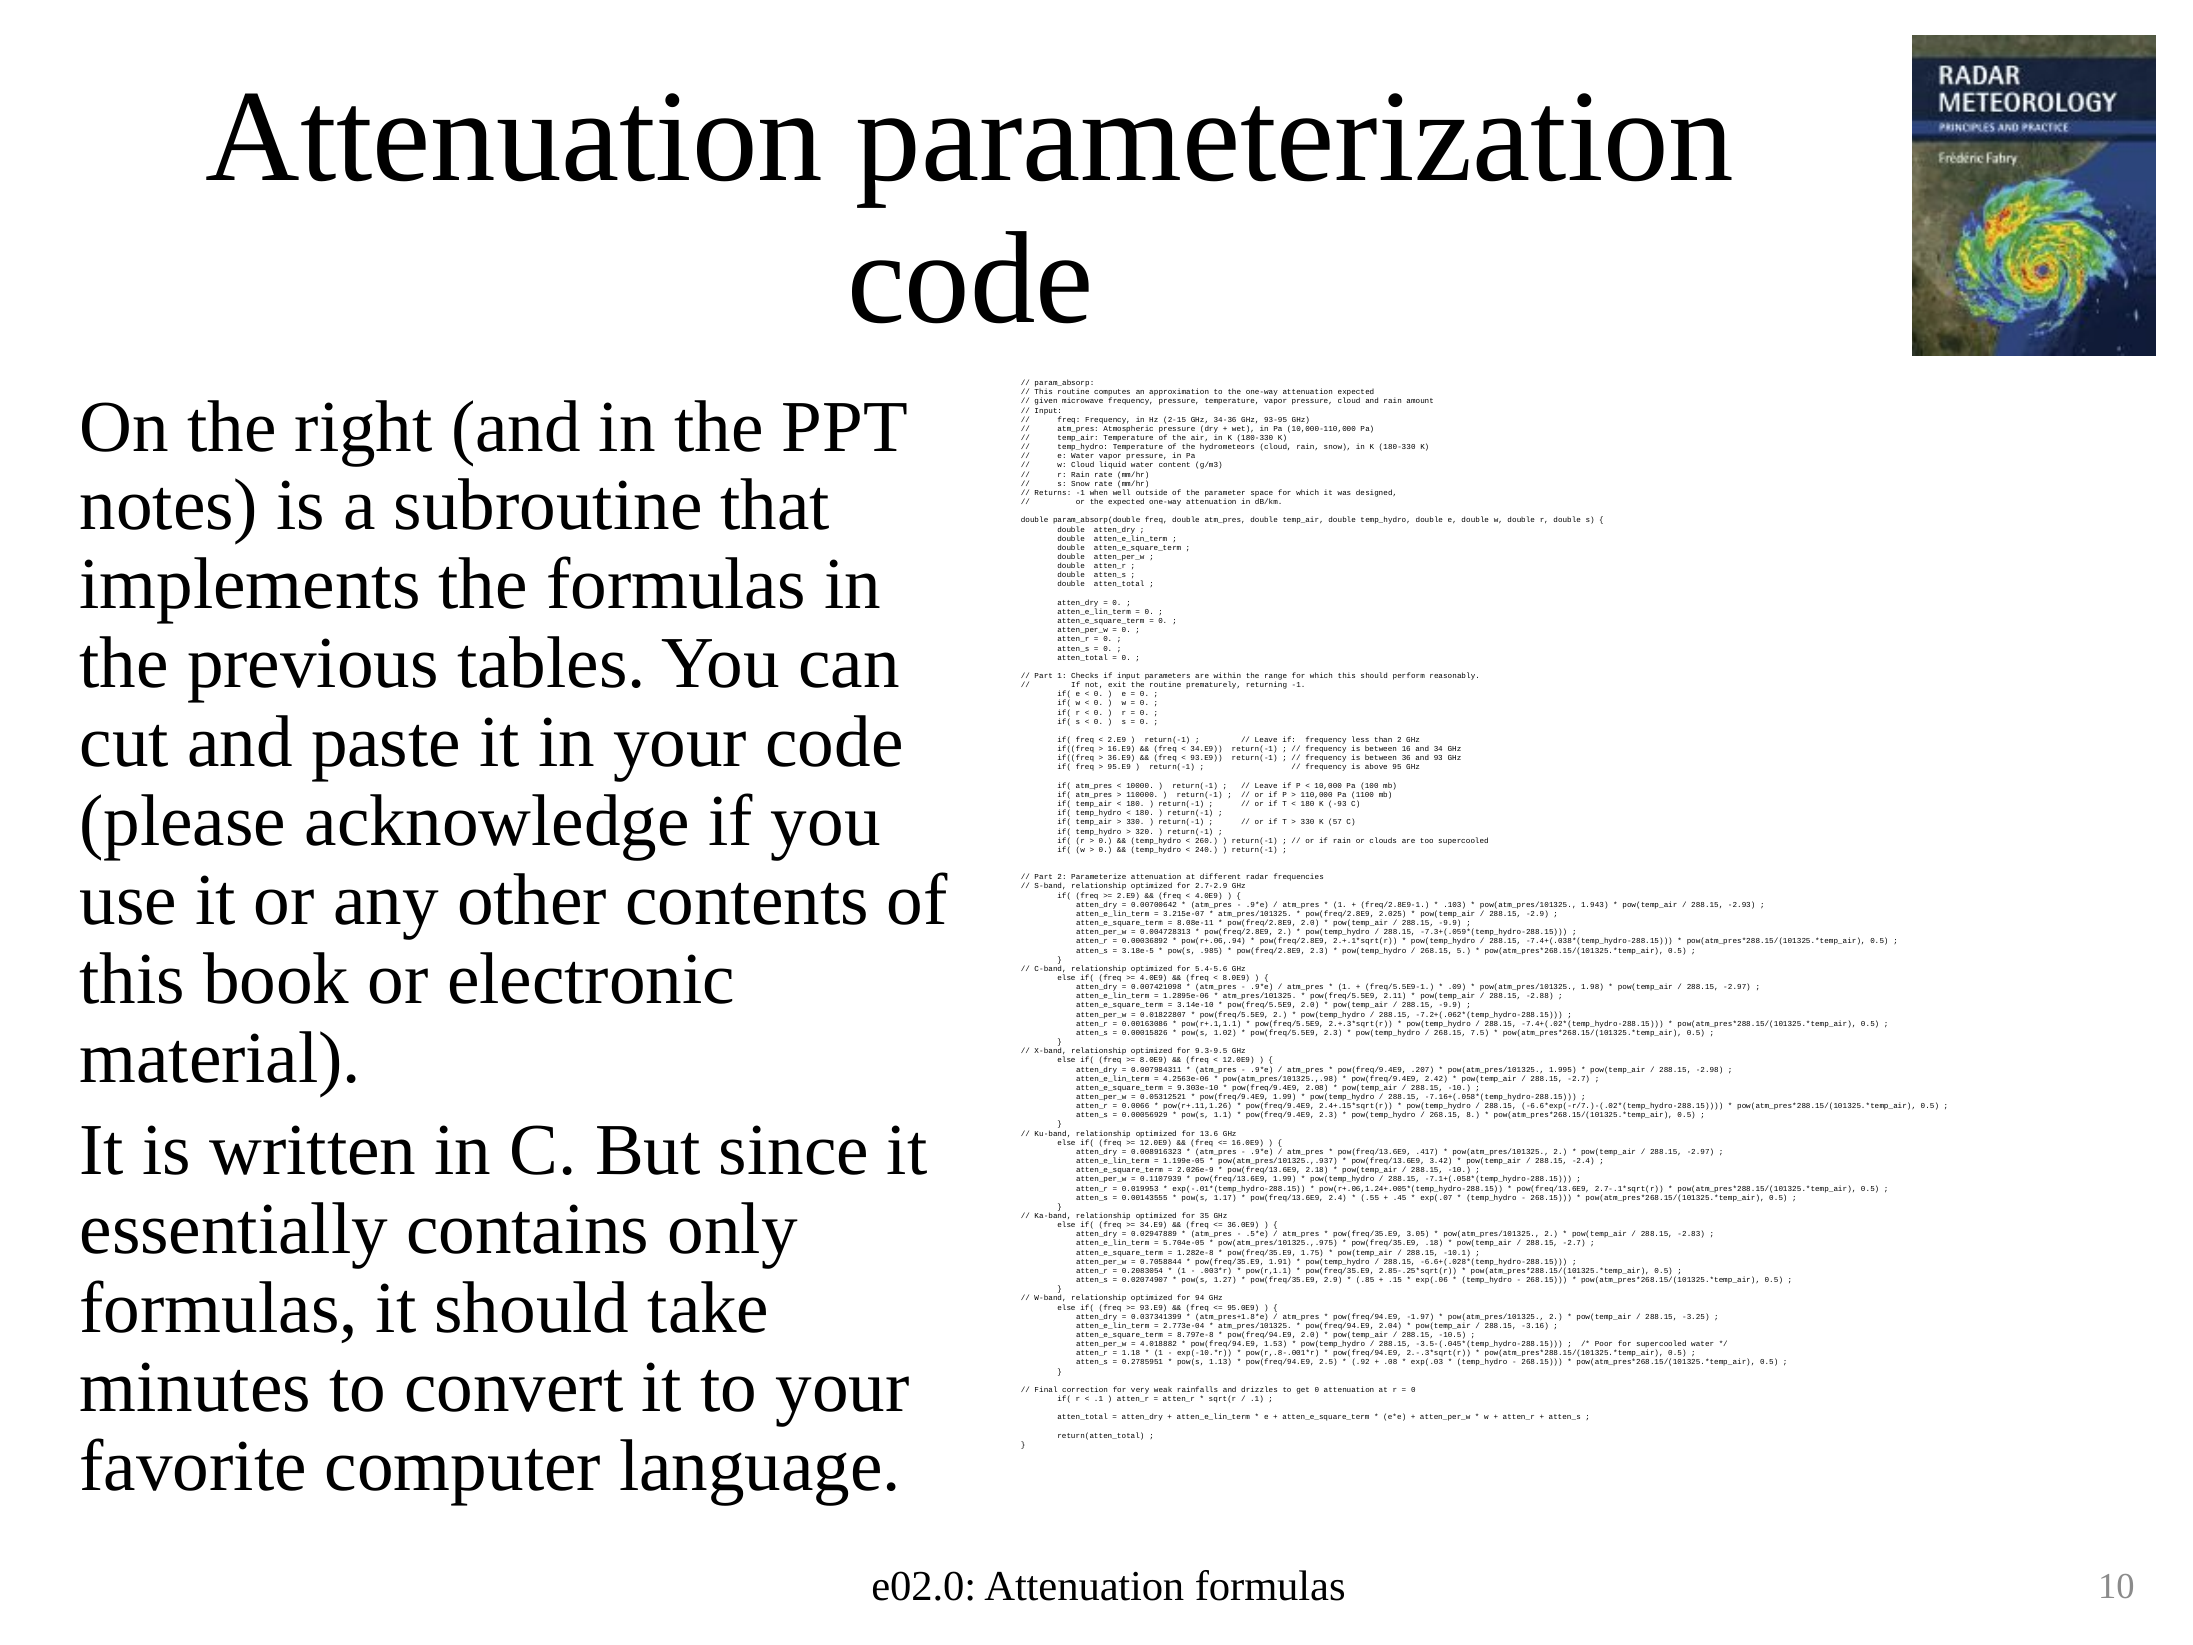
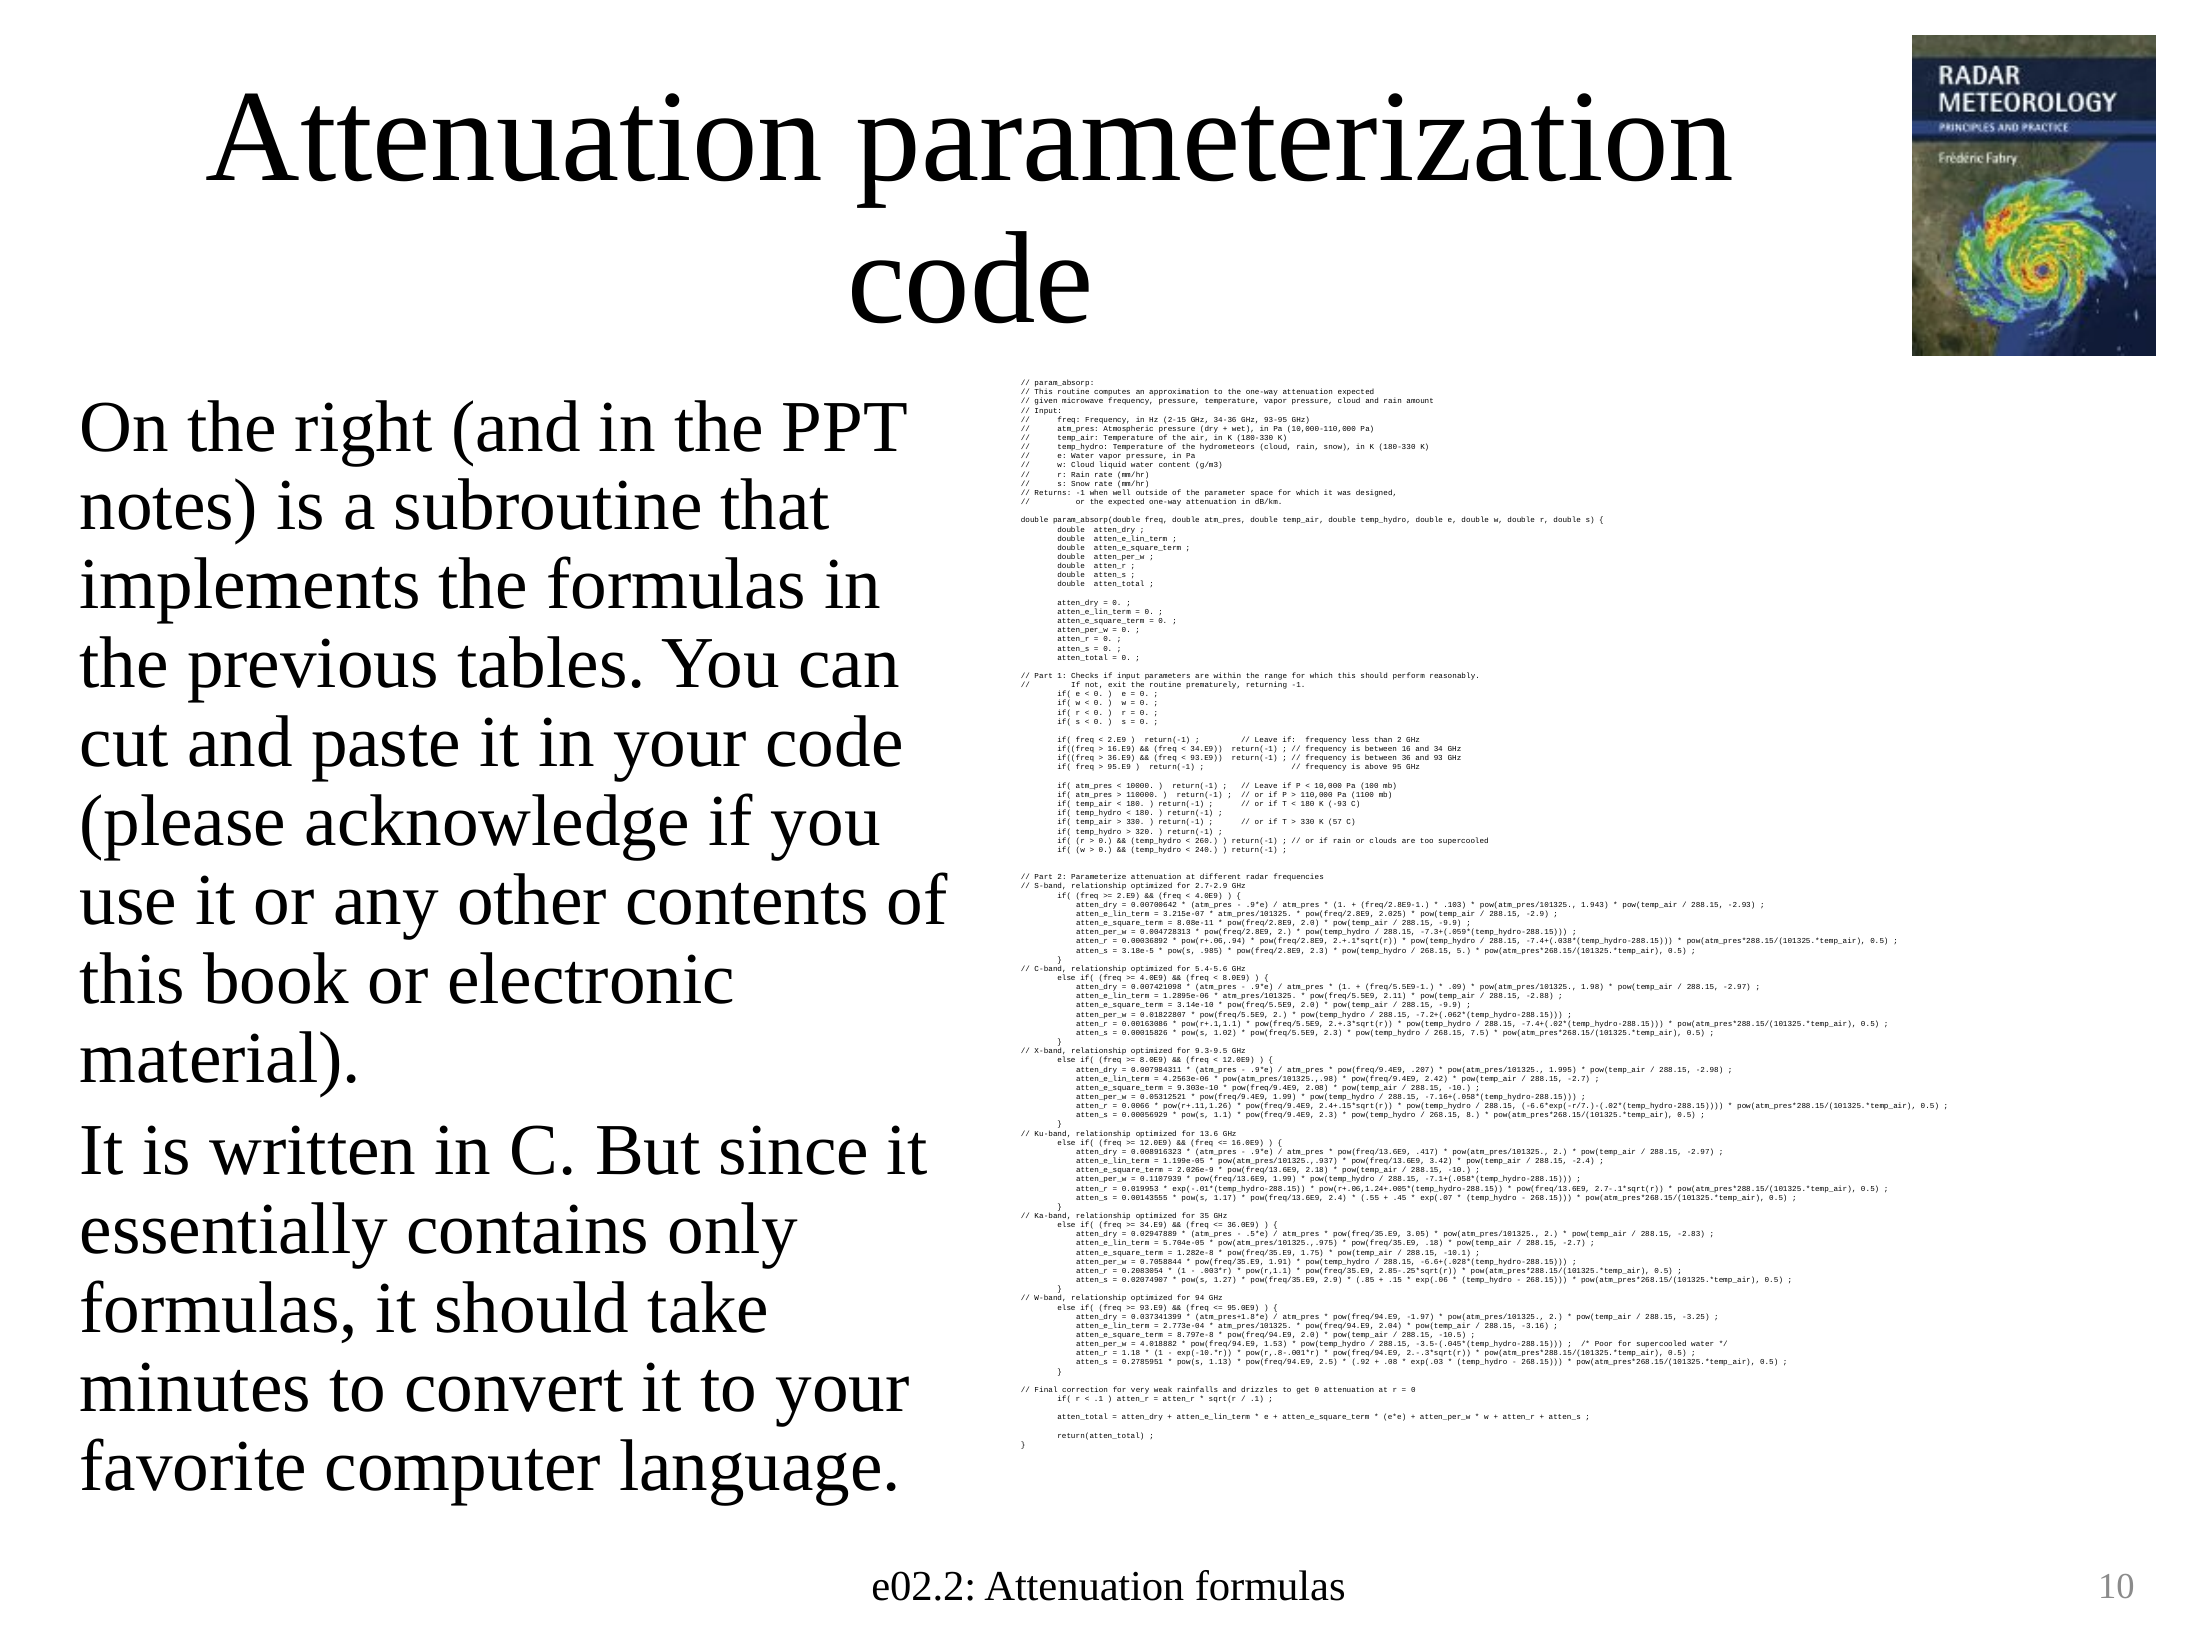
e02.0: e02.0 -> e02.2
